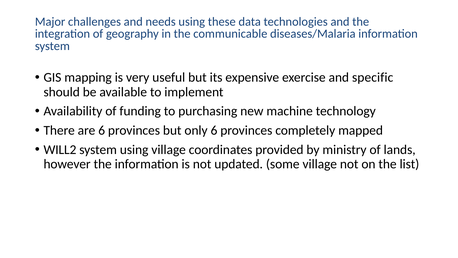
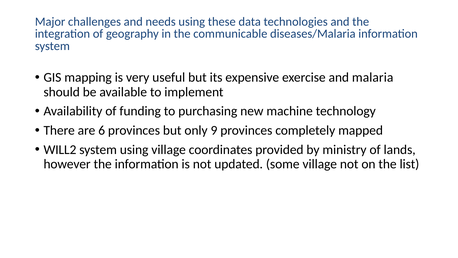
specific: specific -> malaria
only 6: 6 -> 9
